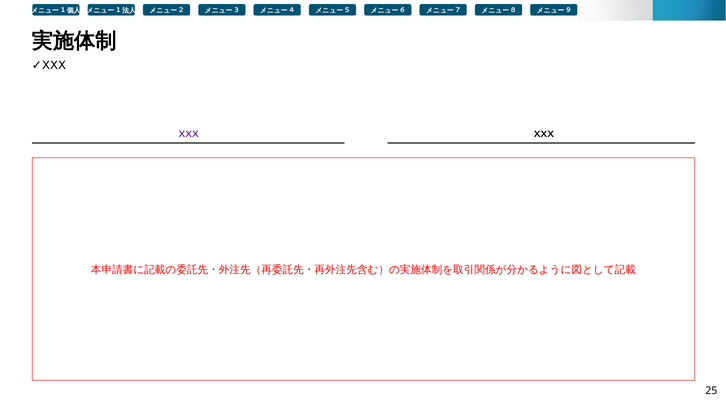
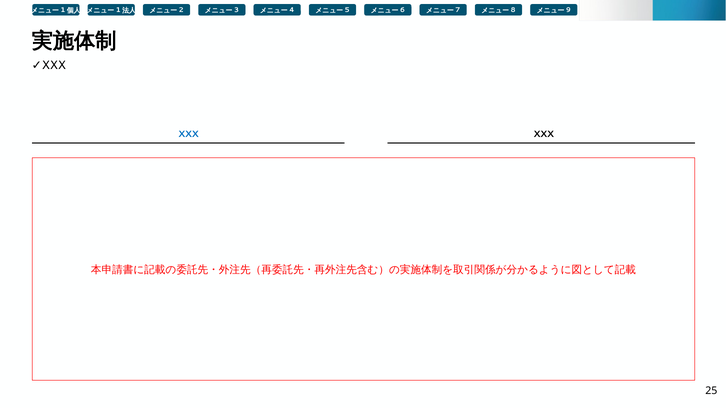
XXX at (188, 135) colour: purple -> blue
